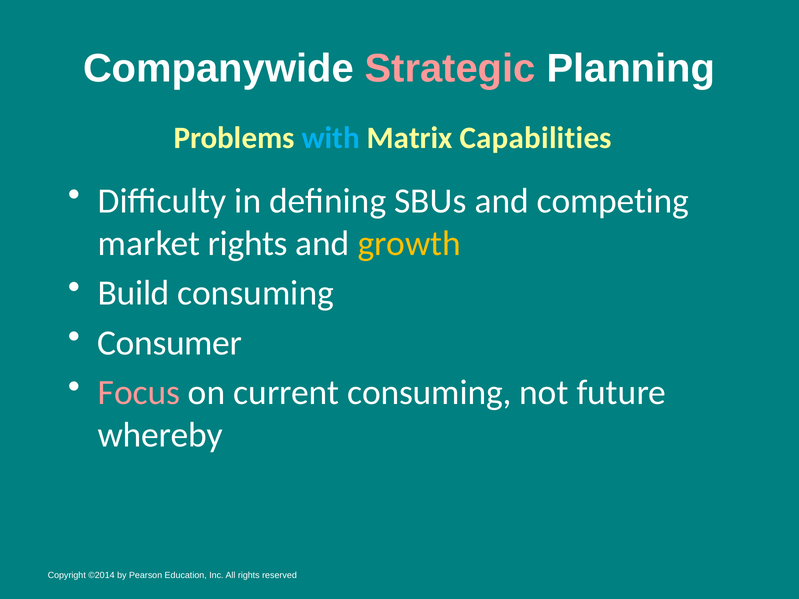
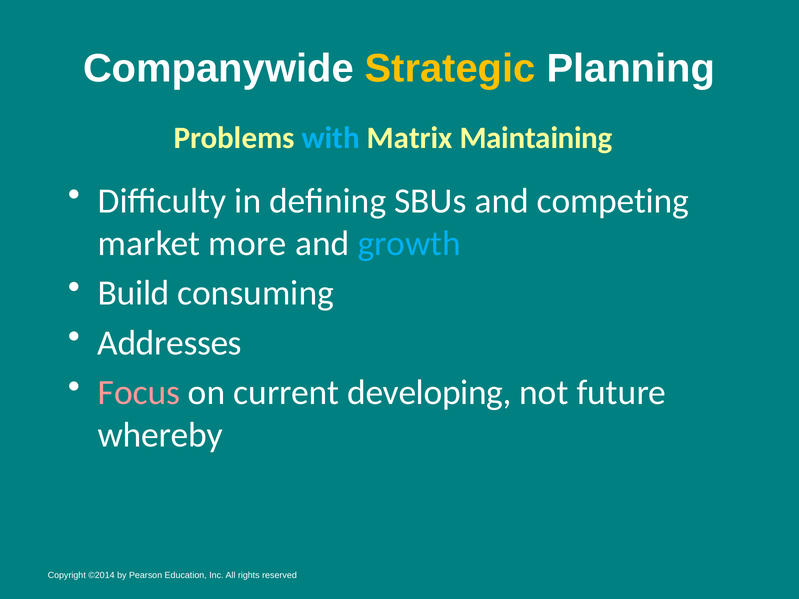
Strategic colour: pink -> yellow
Capabilities: Capabilities -> Maintaining
market rights: rights -> more
growth colour: yellow -> light blue
Consumer: Consumer -> Addresses
current consuming: consuming -> developing
